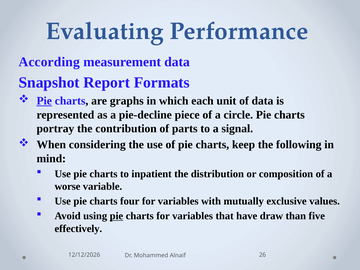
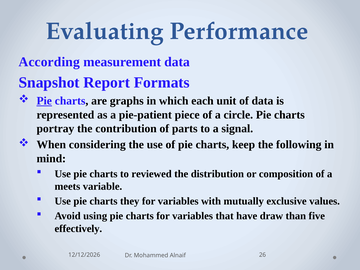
pie-decline: pie-decline -> pie-patient
inpatient: inpatient -> reviewed
worse: worse -> meets
four: four -> they
pie at (116, 216) underline: present -> none
